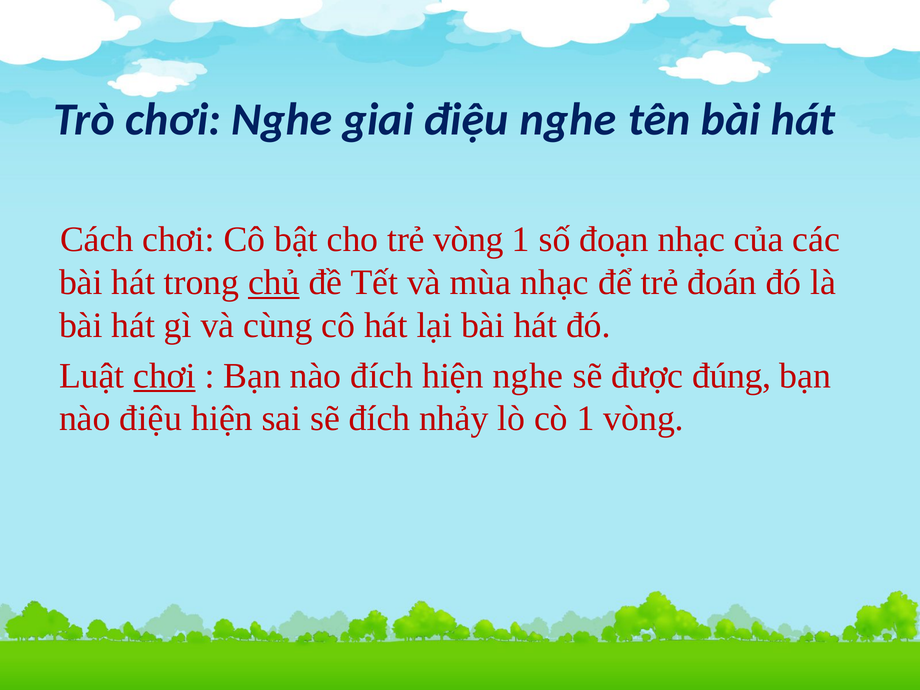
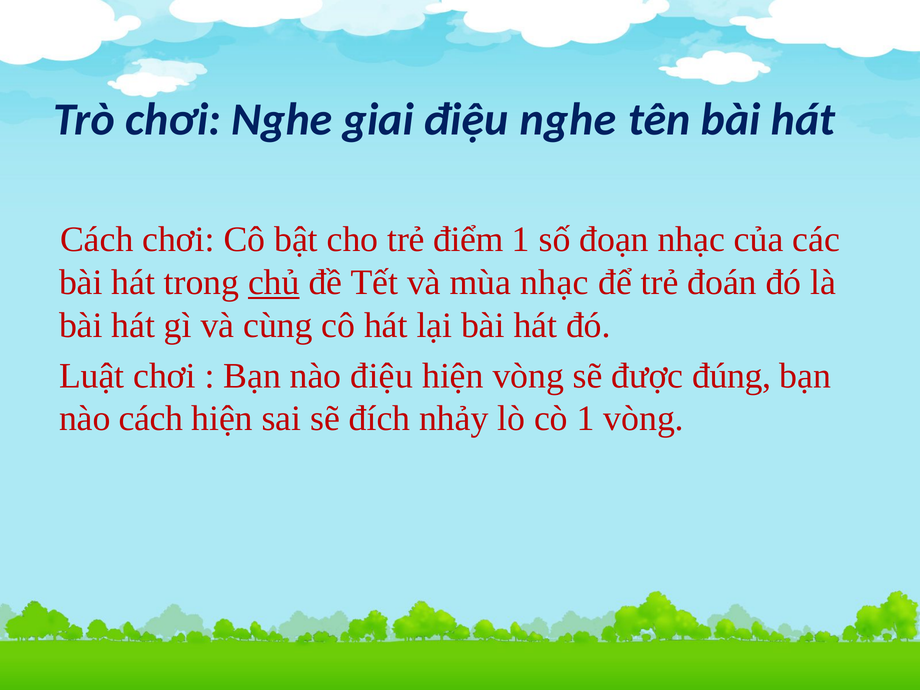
trẻ vòng: vòng -> điểm
chơi at (165, 376) underline: present -> none
nào đích: đích -> điệu
hiện nghe: nghe -> vòng
nào điệu: điệu -> cách
